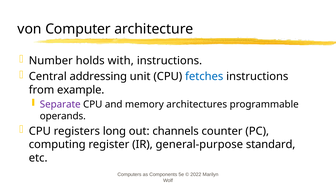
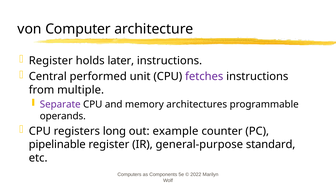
Number at (51, 61): Number -> Register
with: with -> later
addressing: addressing -> performed
fetches colour: blue -> purple
example: example -> multiple
channels: channels -> example
computing: computing -> pipelinable
